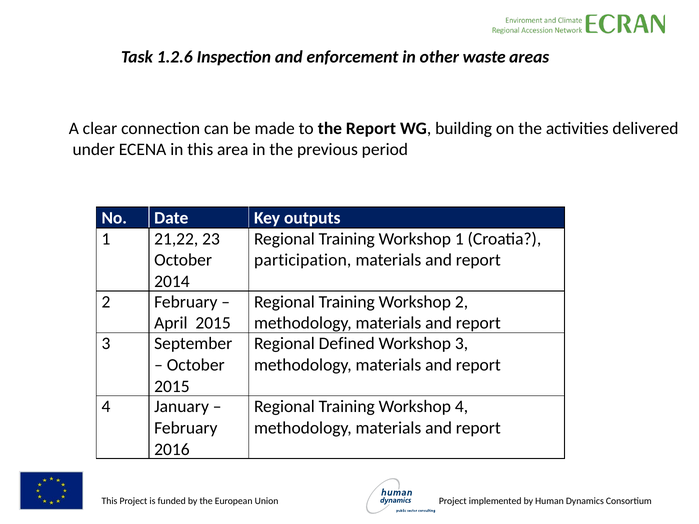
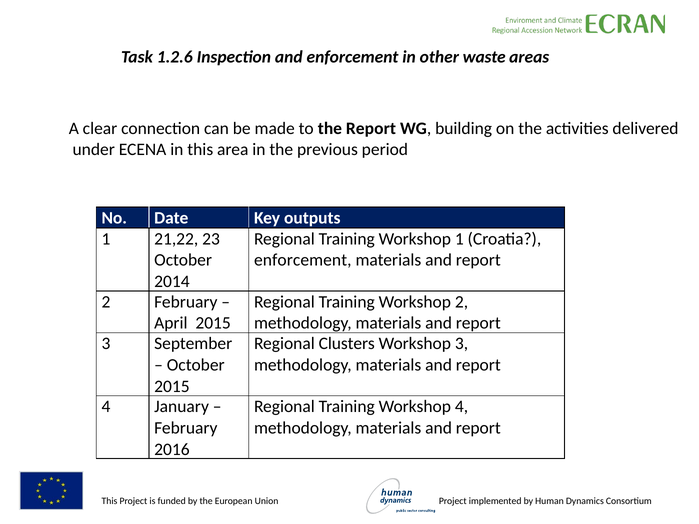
participation at (303, 260): participation -> enforcement
Defined: Defined -> Clusters
